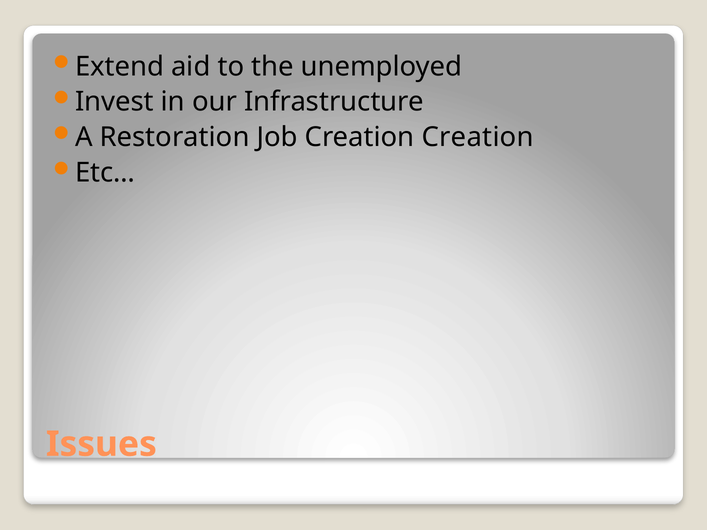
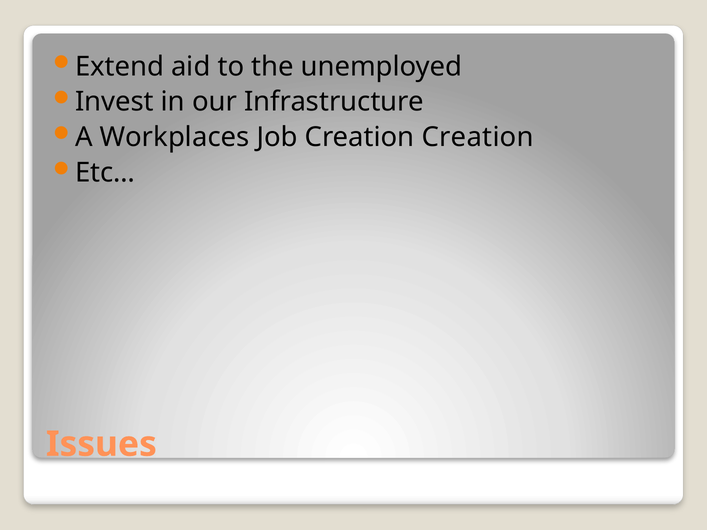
Restoration: Restoration -> Workplaces
